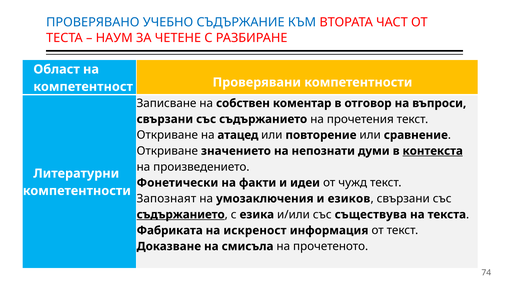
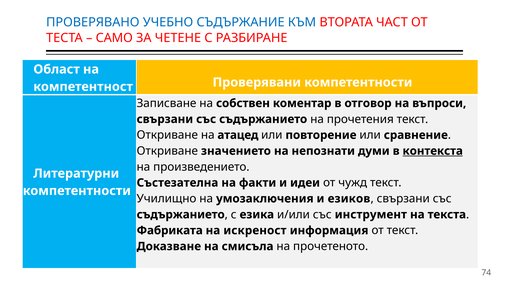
НАУМ: НАУМ -> САМО
Фонетически: Фонетически -> Състезателна
Запознаят: Запознаят -> Училищно
съдържанието at (181, 215) underline: present -> none
съществува: съществува -> инструмент
